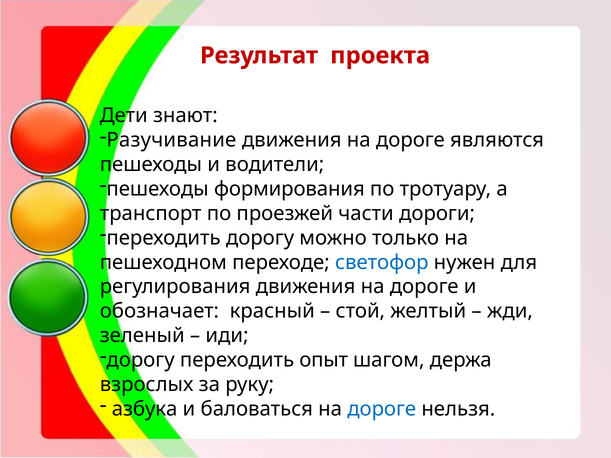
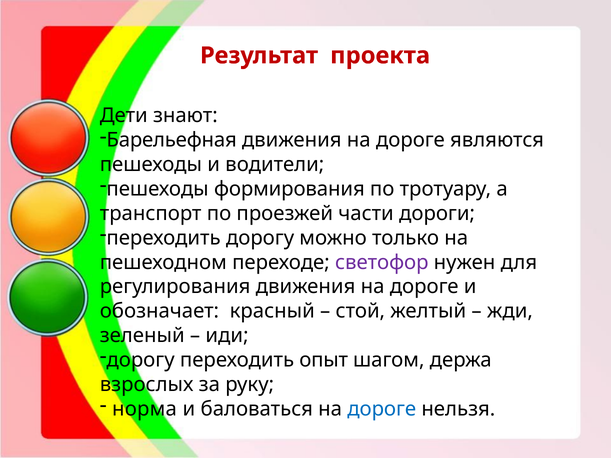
Разучивание: Разучивание -> Барельефная
светофор colour: blue -> purple
азбука: азбука -> норма
